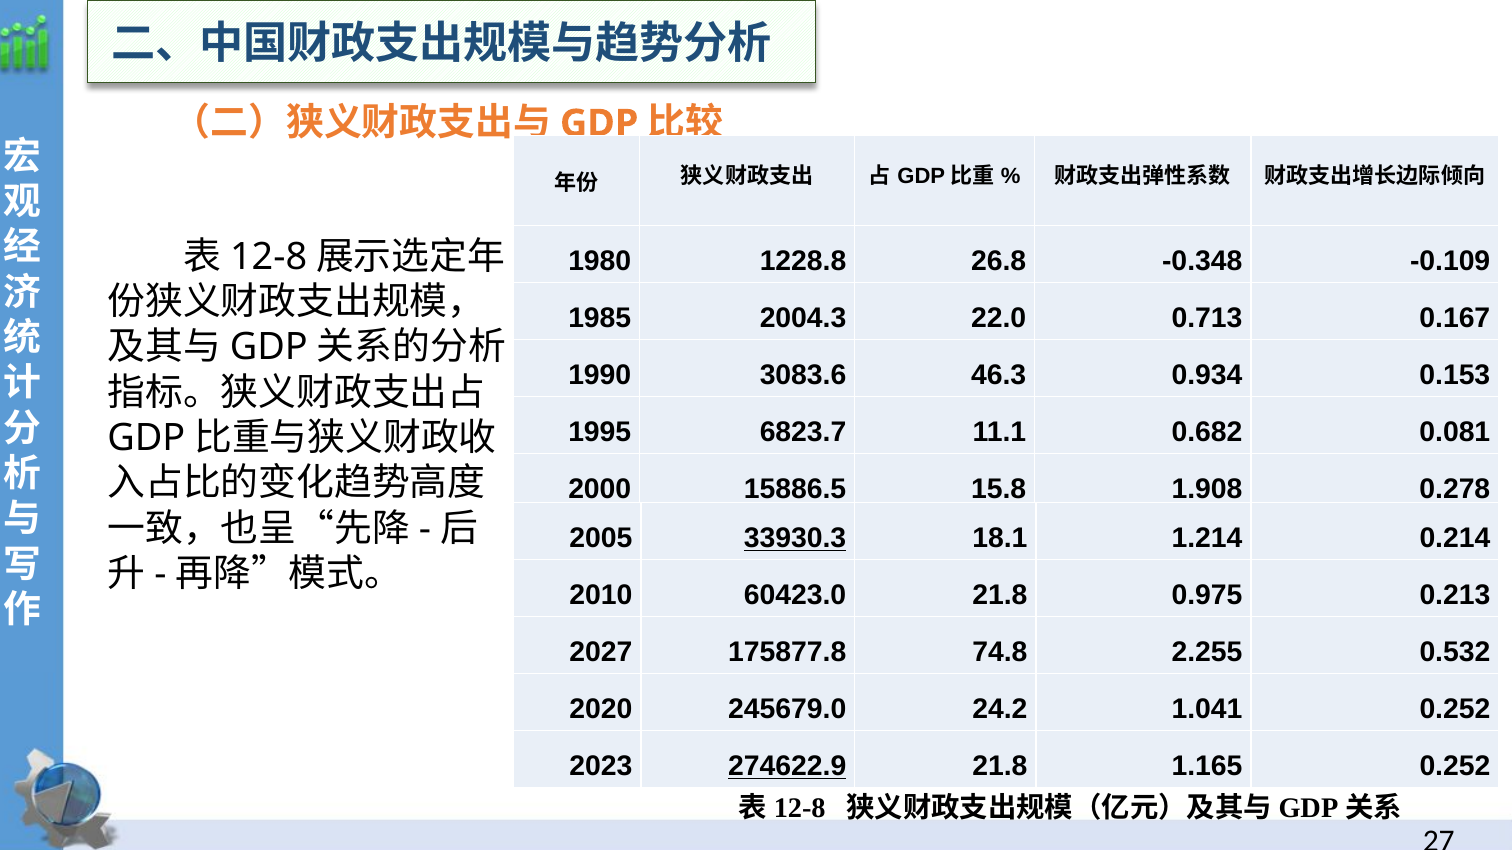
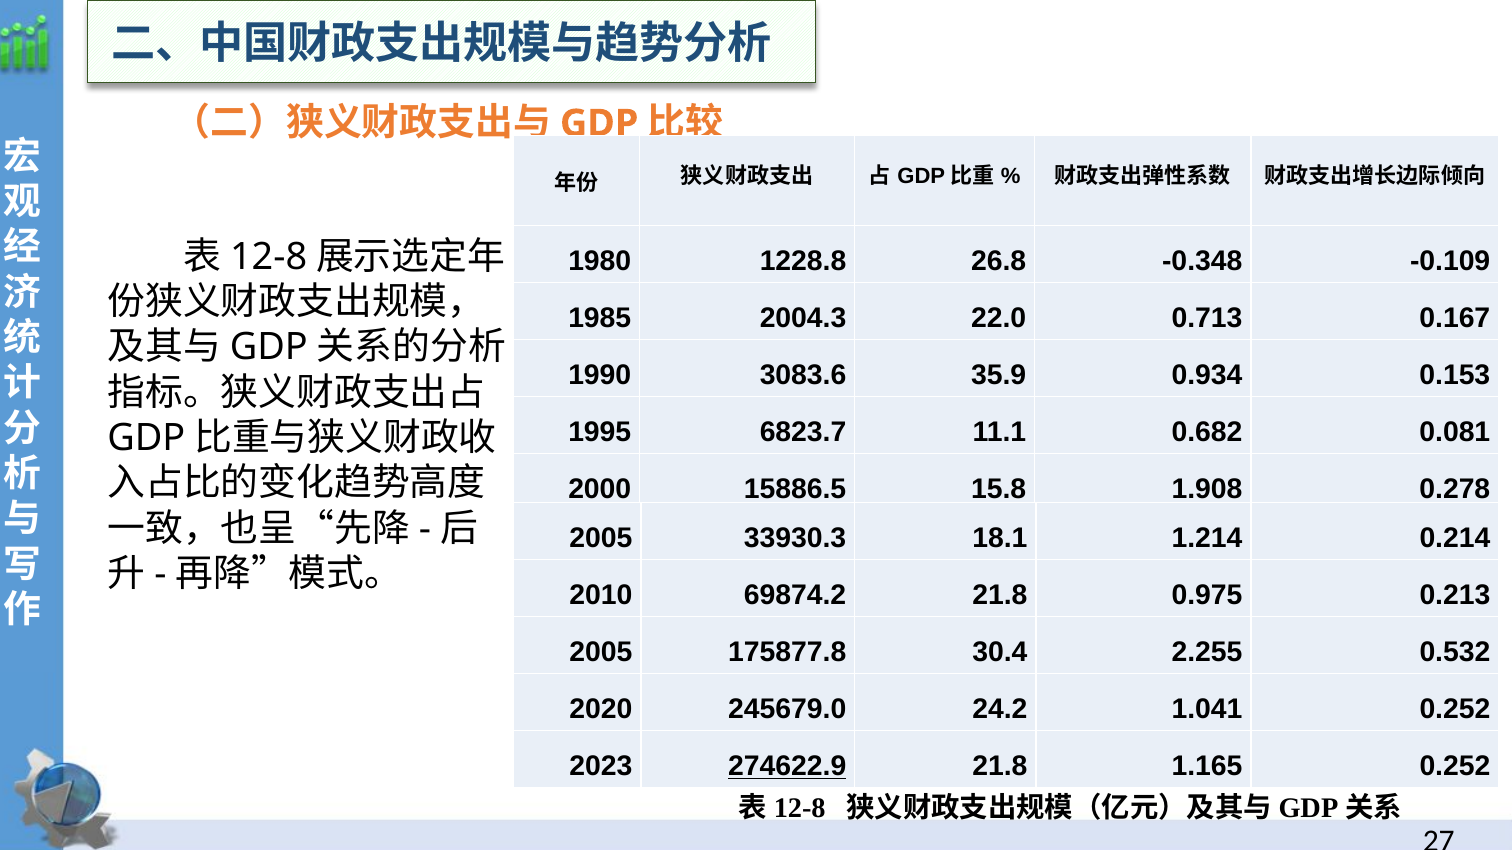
46.3: 46.3 -> 35.9
33930.3 underline: present -> none
60423.0: 60423.0 -> 69874.2
2027 at (601, 653): 2027 -> 2005
74.8: 74.8 -> 30.4
